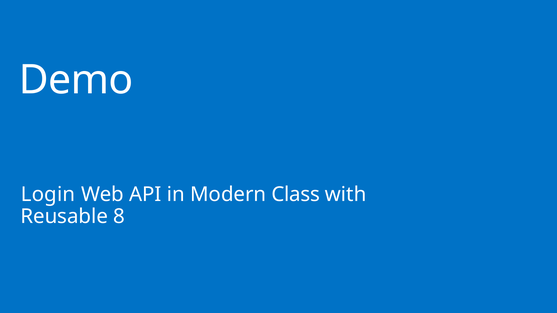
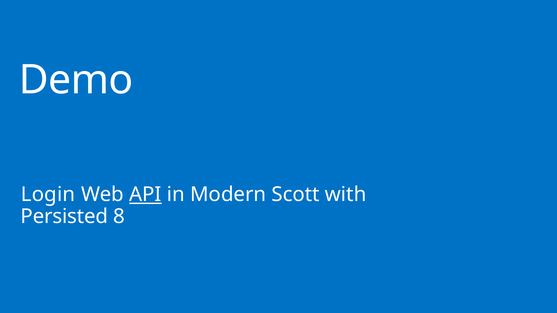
API underline: none -> present
Class: Class -> Scott
Reusable: Reusable -> Persisted
